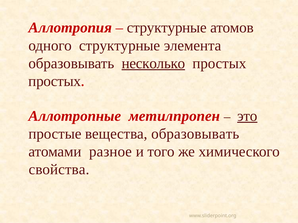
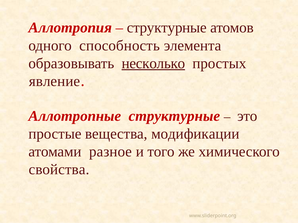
одного структурные: структурные -> способность
простых at (55, 81): простых -> явление
Аллотропные метилпропен: метилпропен -> структурные
это underline: present -> none
вещества образовывать: образовывать -> модификации
